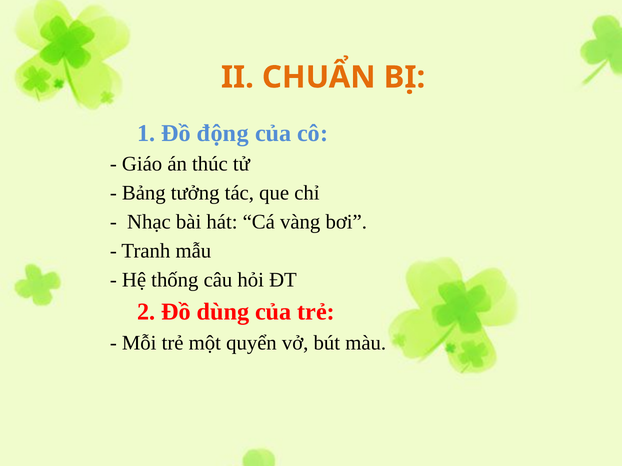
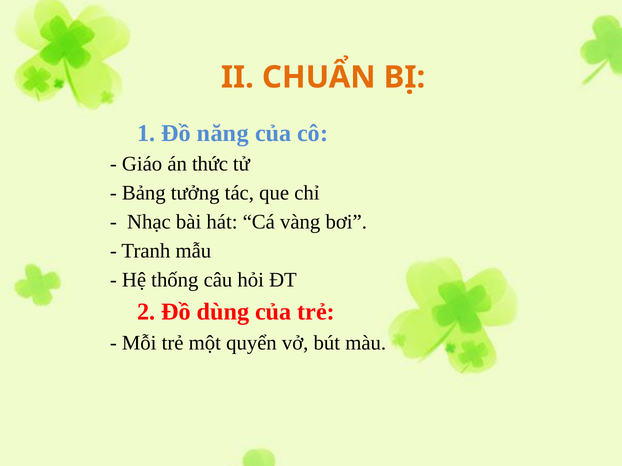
động: động -> năng
thúc: thúc -> thức
